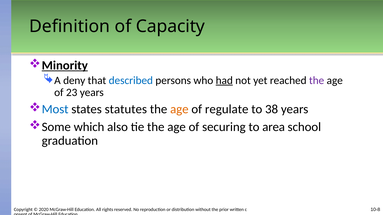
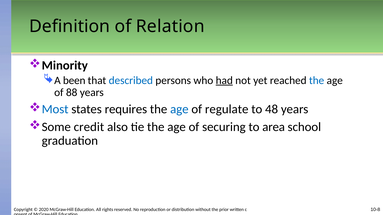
Capacity: Capacity -> Relation
Minority underline: present -> none
deny: deny -> been
the at (317, 81) colour: purple -> blue
23: 23 -> 88
statutes: statutes -> requires
age at (179, 109) colour: orange -> blue
38: 38 -> 48
which: which -> credit
